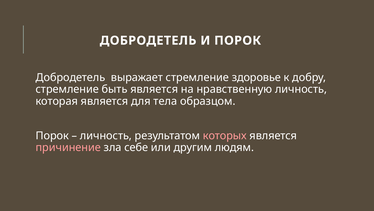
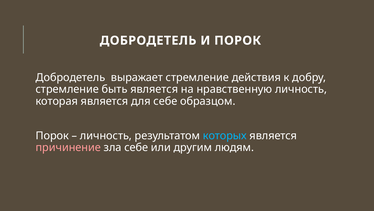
здоровье: здоровье -> действия
для тела: тела -> себе
которых colour: pink -> light blue
